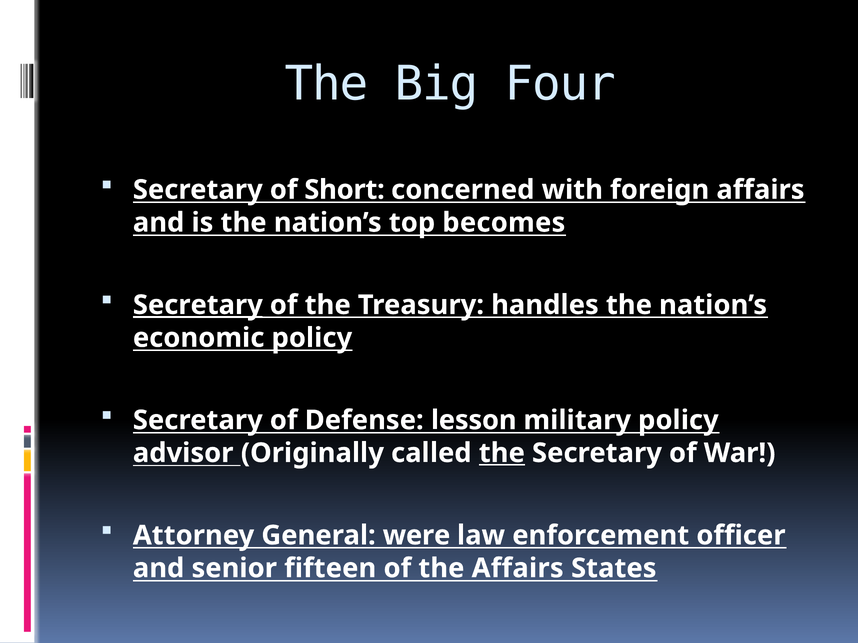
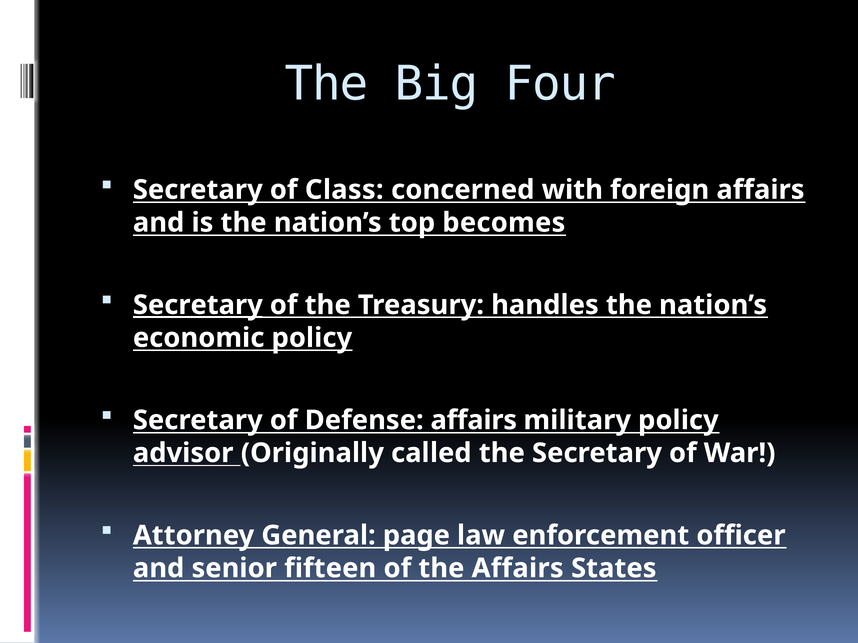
Short: Short -> Class
Defense lesson: lesson -> affairs
the at (502, 453) underline: present -> none
were: were -> page
